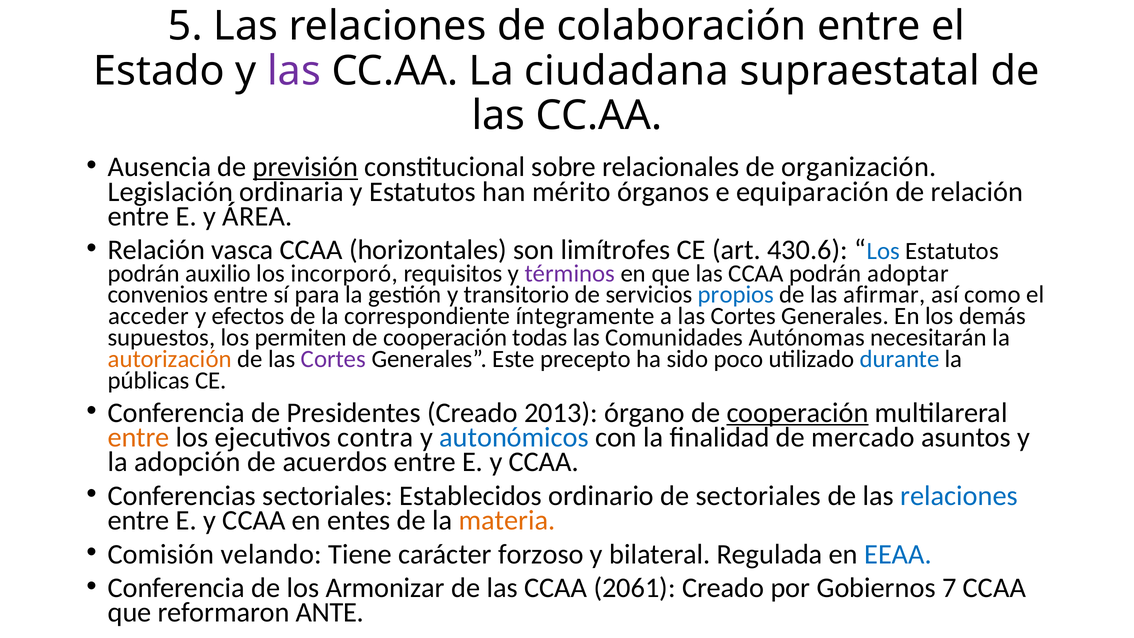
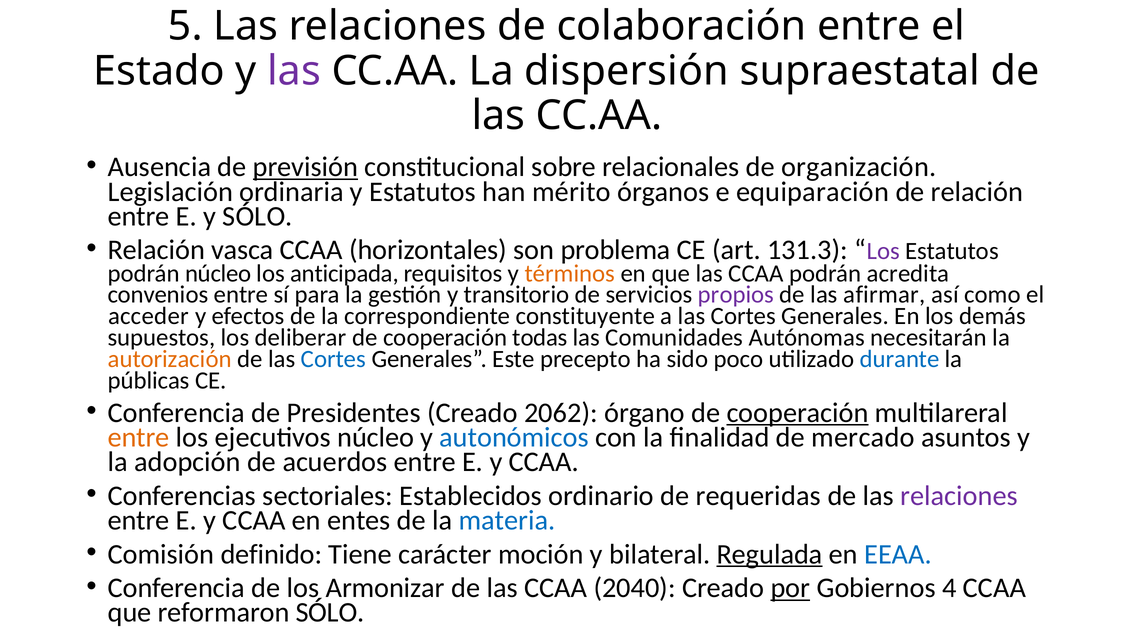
ciudadana: ciudadana -> dispersión
y ÁREA: ÁREA -> SÓLO
limítrofes: limítrofes -> problema
430.6: 430.6 -> 131.3
Los at (883, 251) colour: blue -> purple
podrán auxilio: auxilio -> núcleo
incorporó: incorporó -> anticipada
términos colour: purple -> orange
adoptar: adoptar -> acredita
propios colour: blue -> purple
íntegramente: íntegramente -> constituyente
permiten: permiten -> deliberar
Cortes at (333, 359) colour: purple -> blue
2013: 2013 -> 2062
ejecutivos contra: contra -> núcleo
de sectoriales: sectoriales -> requeridas
relaciones at (959, 496) colour: blue -> purple
materia colour: orange -> blue
velando: velando -> definido
forzoso: forzoso -> moción
Regulada underline: none -> present
2061: 2061 -> 2040
por underline: none -> present
7: 7 -> 4
reformaron ANTE: ANTE -> SÓLO
